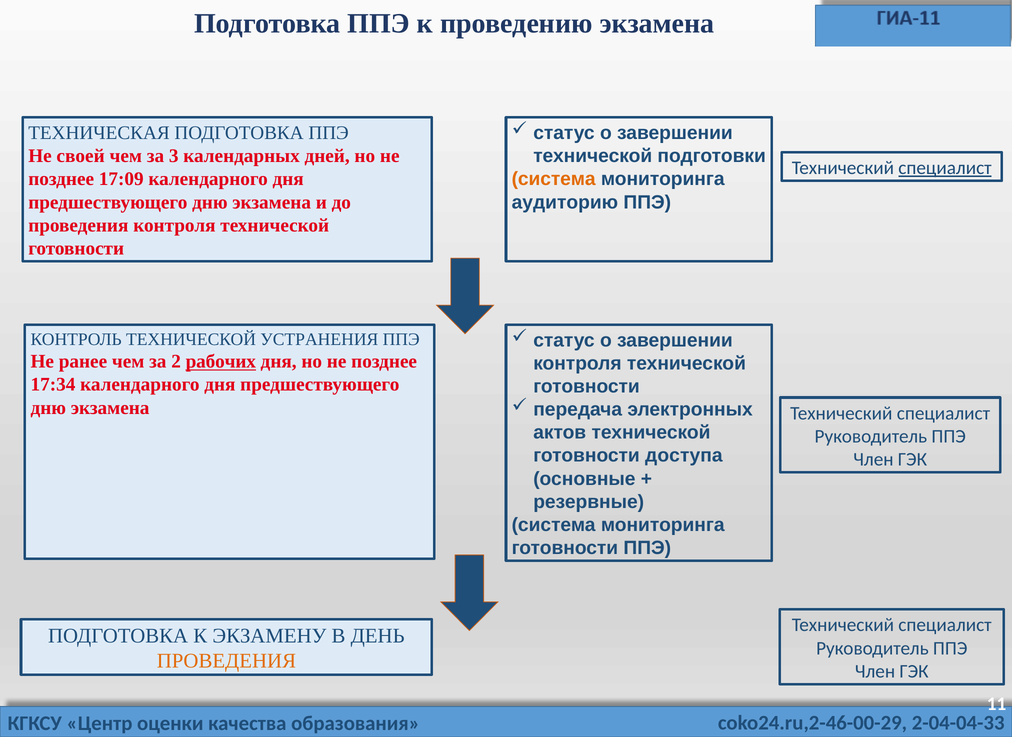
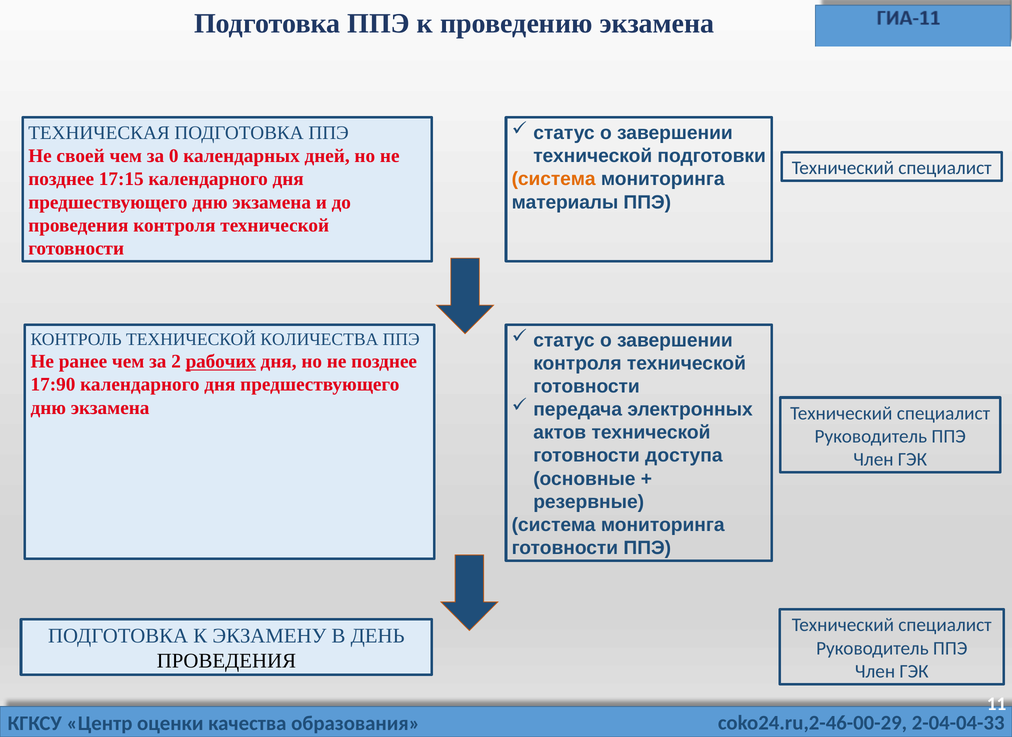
3: 3 -> 0
специалист at (945, 168) underline: present -> none
17:09: 17:09 -> 17:15
аудиторию: аудиторию -> материалы
УСТРАНЕНИЯ: УСТРАНЕНИЯ -> КОЛИЧЕСТВА
17:34: 17:34 -> 17:90
ПРОВЕДЕНИЯ at (226, 661) colour: orange -> black
